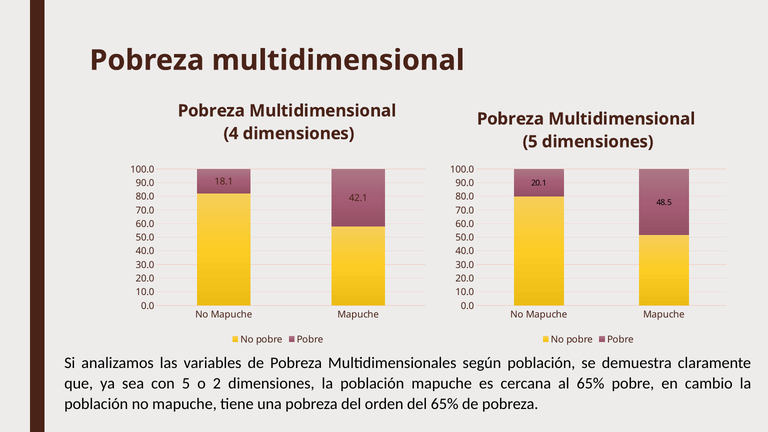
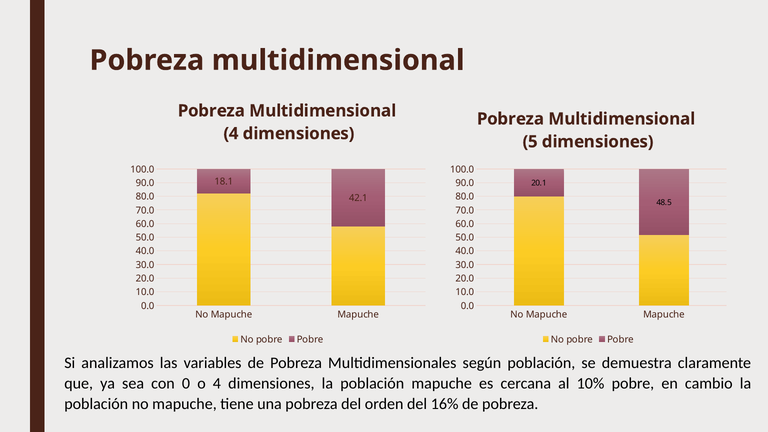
con 5: 5 -> 0
o 2: 2 -> 4
al 65%: 65% -> 10%
del 65%: 65% -> 16%
